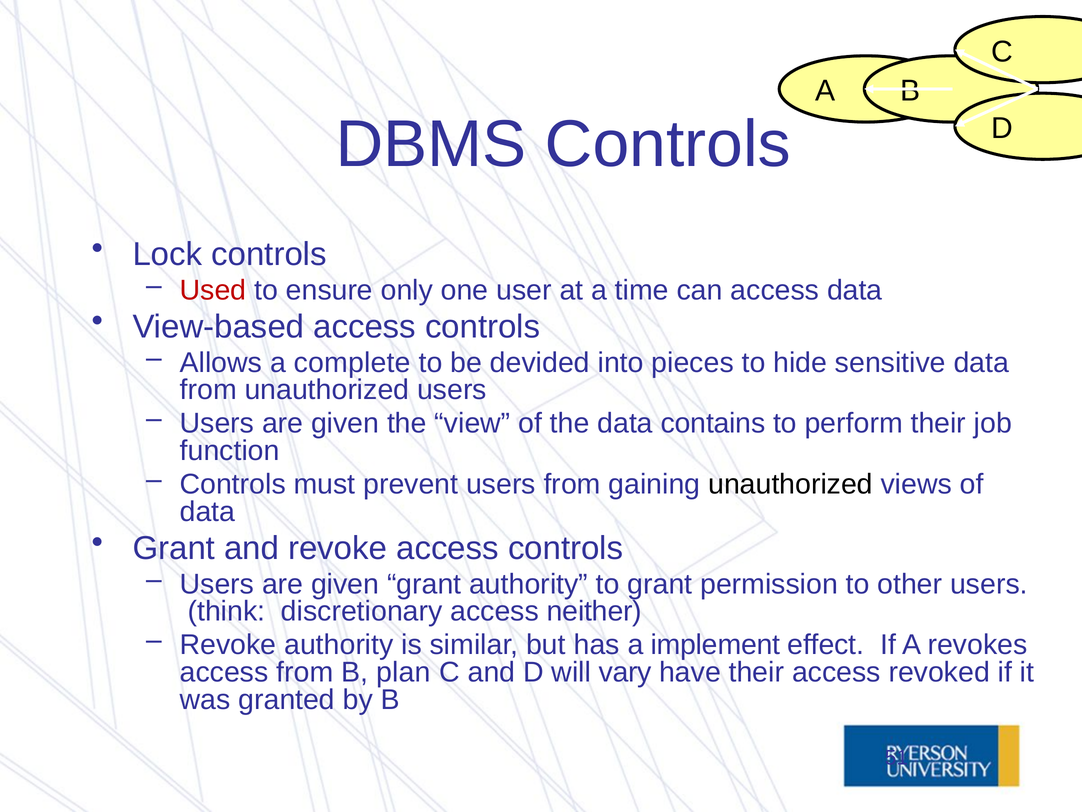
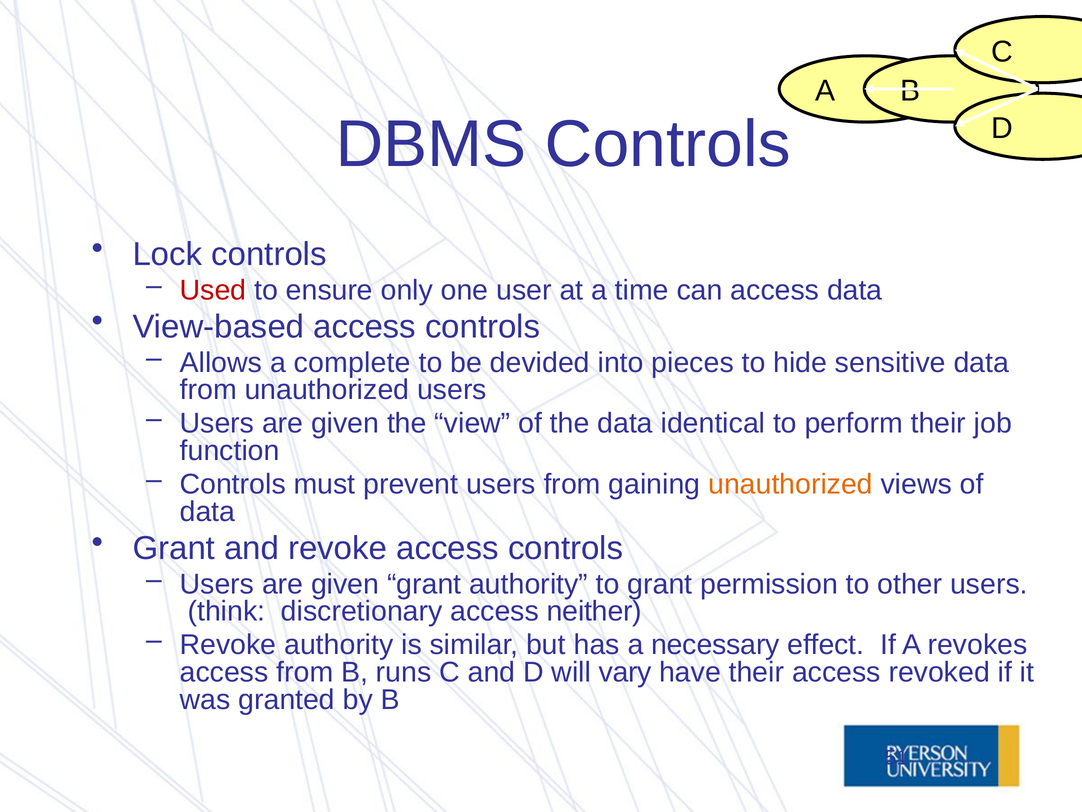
contains: contains -> identical
unauthorized at (791, 484) colour: black -> orange
implement: implement -> necessary
plan: plan -> runs
